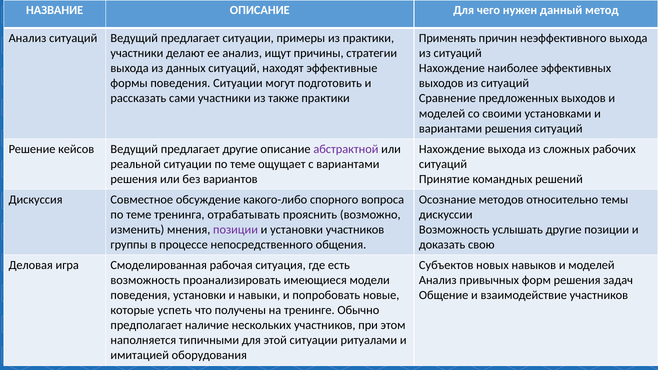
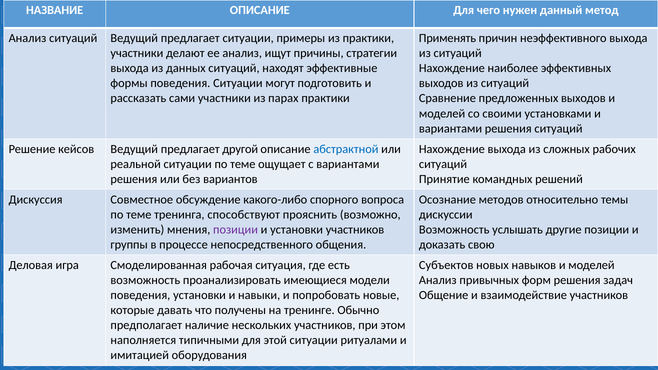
также: также -> парах
предлагает другие: другие -> другой
абстрактной colour: purple -> blue
отрабатывать: отрабатывать -> способствуют
успеть: успеть -> давать
